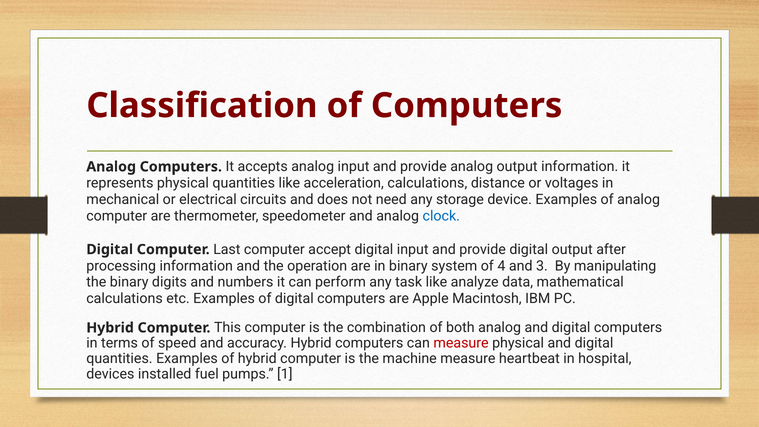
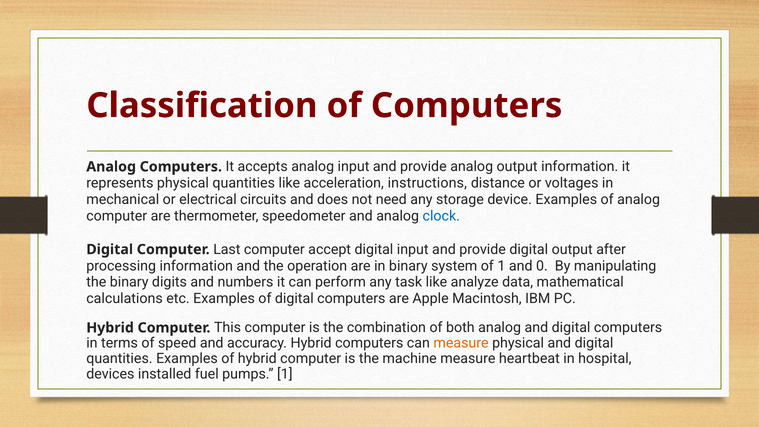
acceleration calculations: calculations -> instructions
of 4: 4 -> 1
3: 3 -> 0
measure at (461, 343) colour: red -> orange
